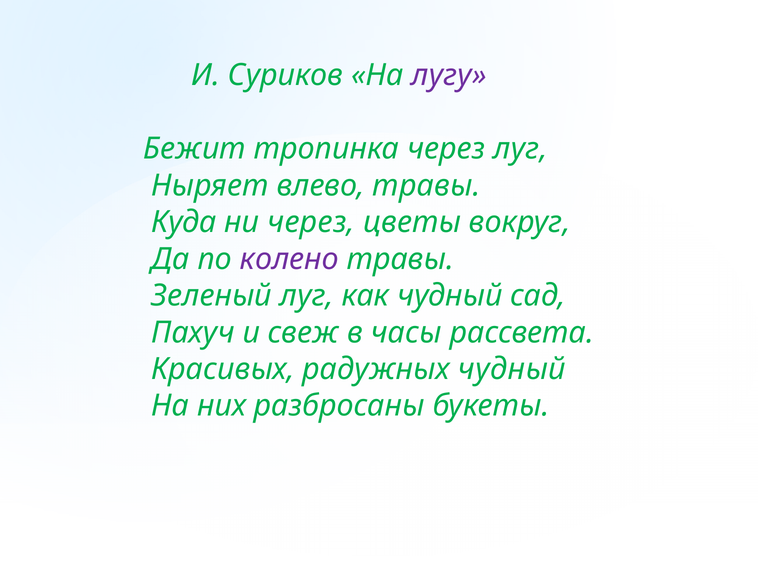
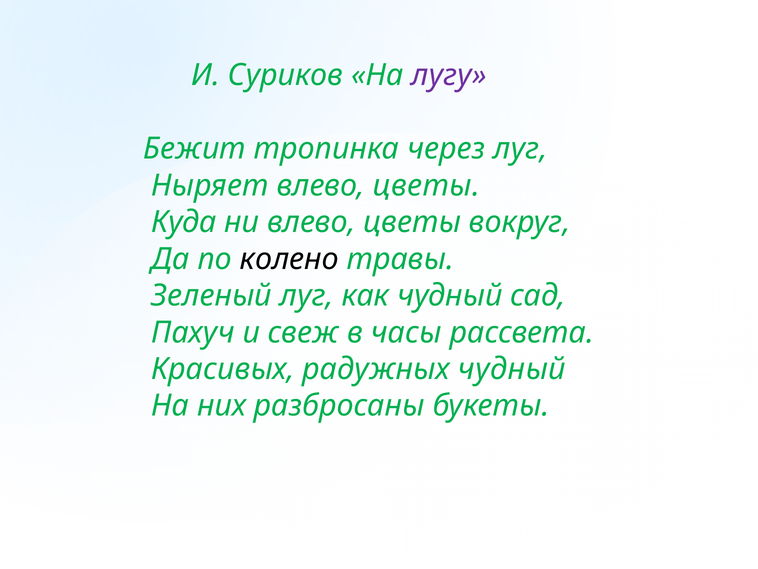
Ныряет влево травы: травы -> цветы
ни через: через -> влево
колено colour: purple -> black
